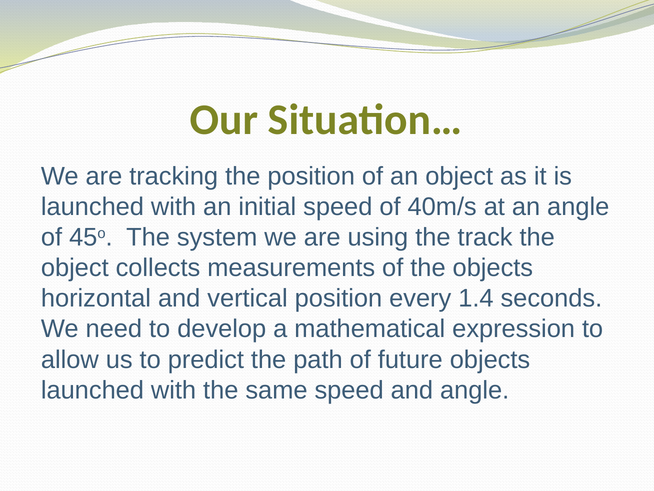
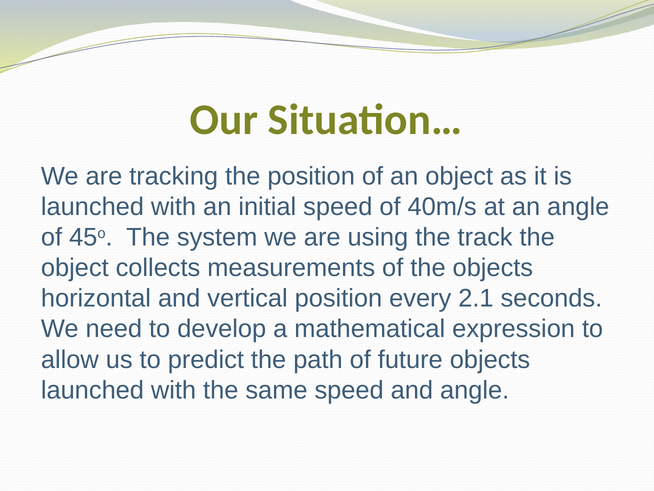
1.4: 1.4 -> 2.1
